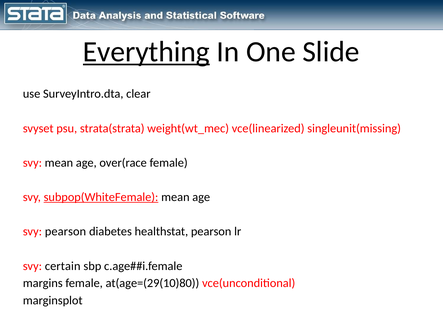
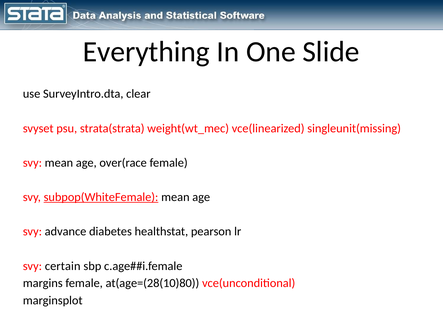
Everything underline: present -> none
svy pearson: pearson -> advance
at(age=(29(10)80: at(age=(29(10)80 -> at(age=(28(10)80
